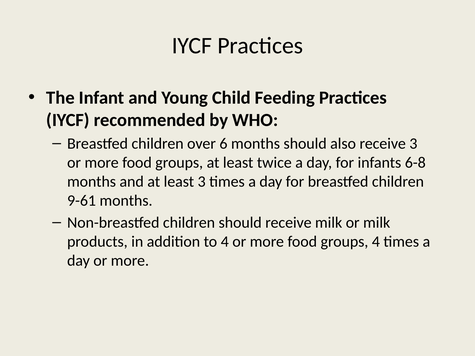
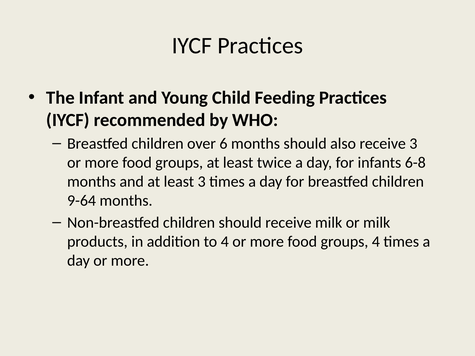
9-61: 9-61 -> 9-64
